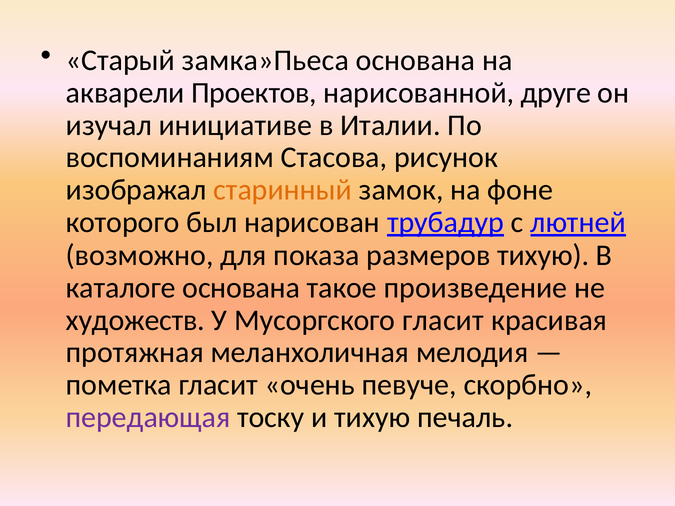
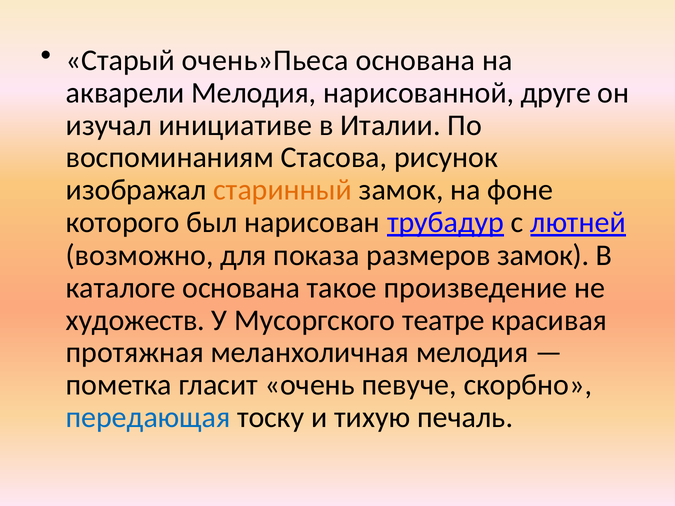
замка»Пьеса: замка»Пьеса -> очень»Пьеса
акварели Проектов: Проектов -> Мелодия
размеров тихую: тихую -> замок
Мусоргского гласит: гласит -> театре
передающая colour: purple -> blue
